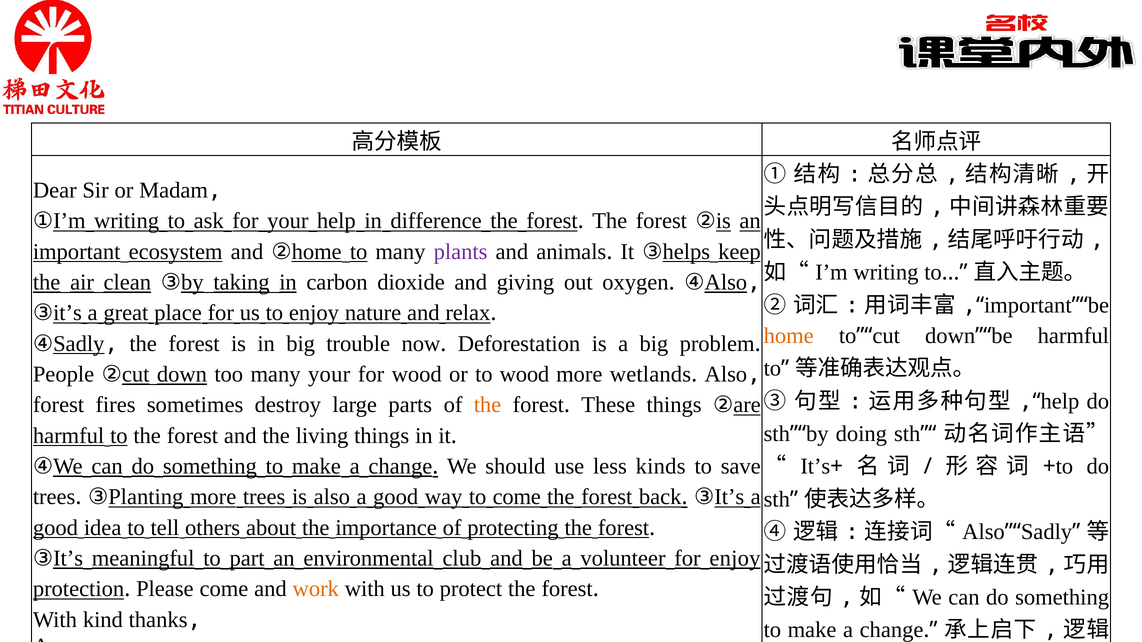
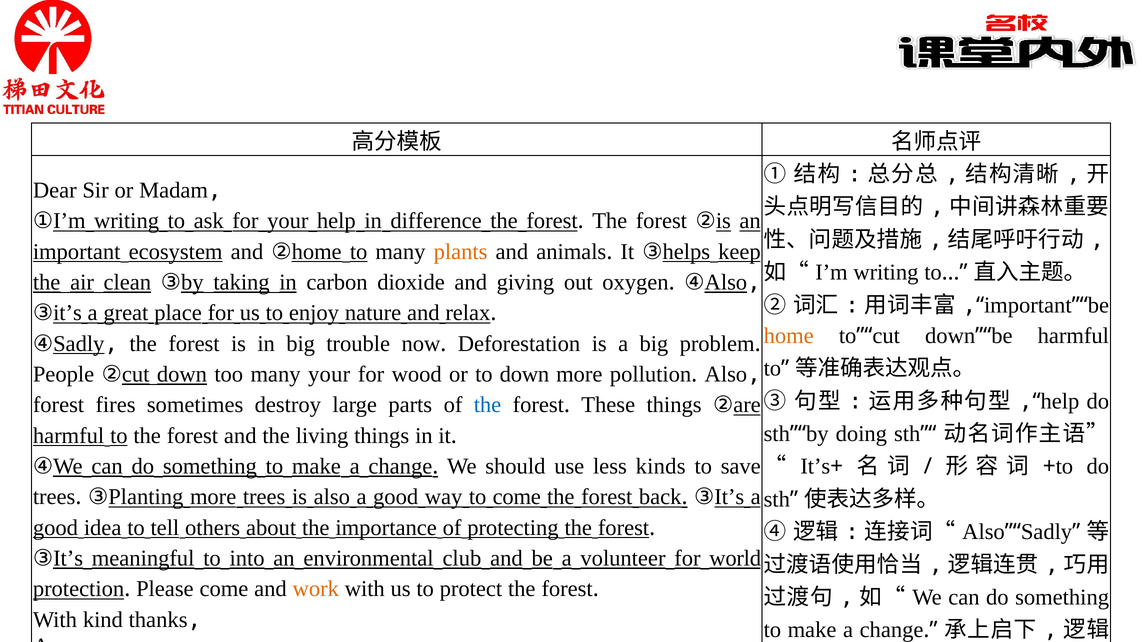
plants colour: purple -> orange
to wood: wood -> down
wetlands: wetlands -> pollution
the at (487, 405) colour: orange -> blue
part: part -> into
for enjoy: enjoy -> world
